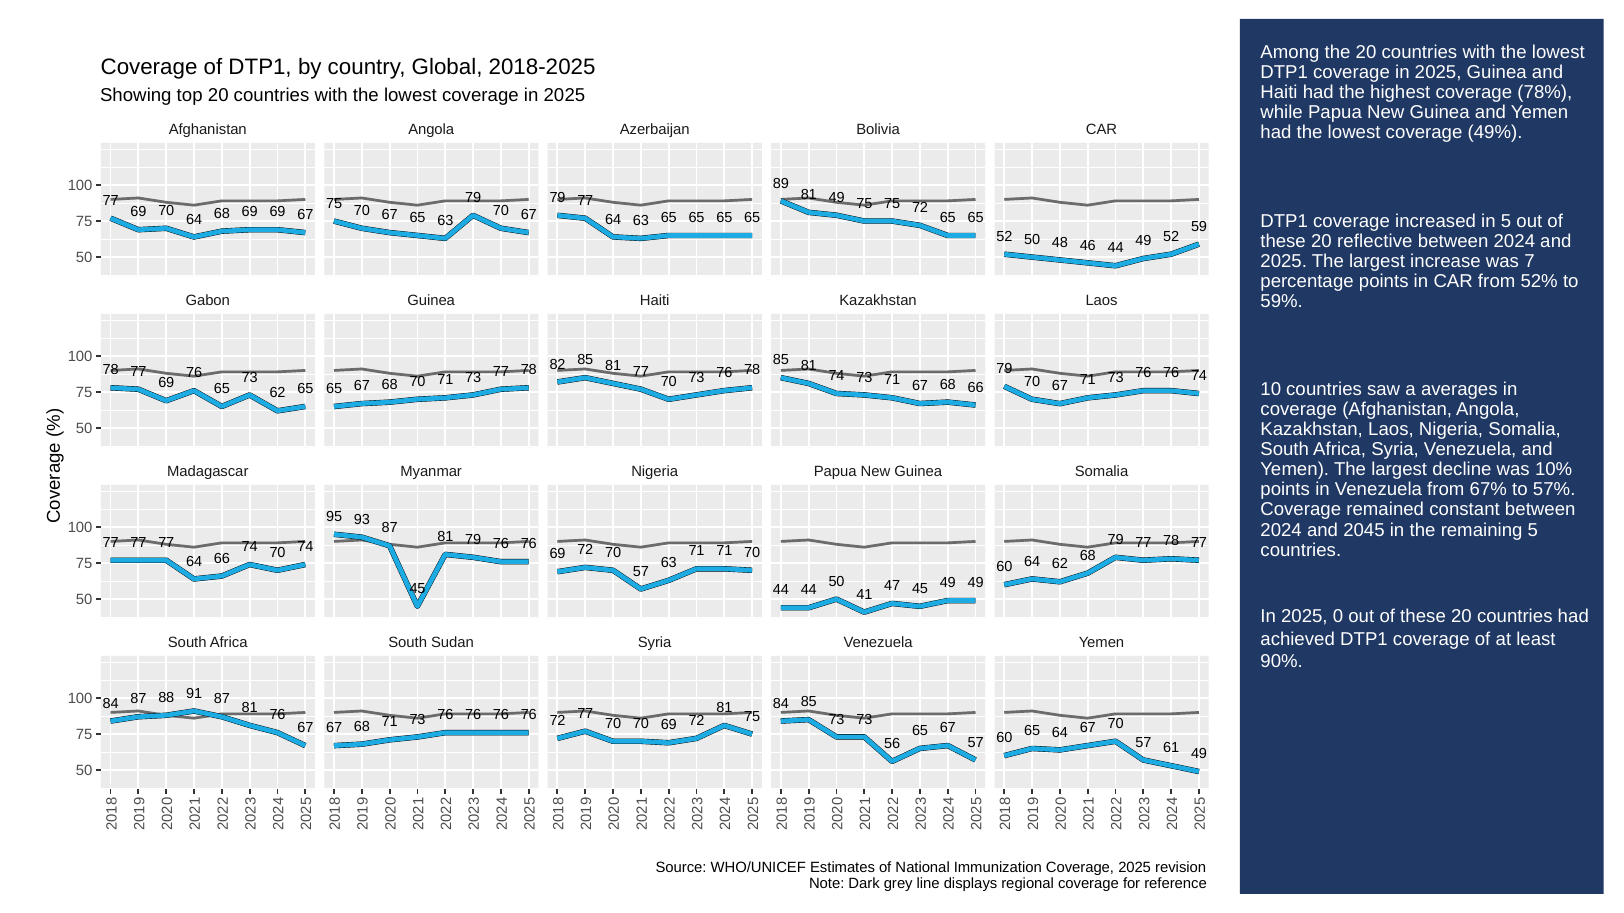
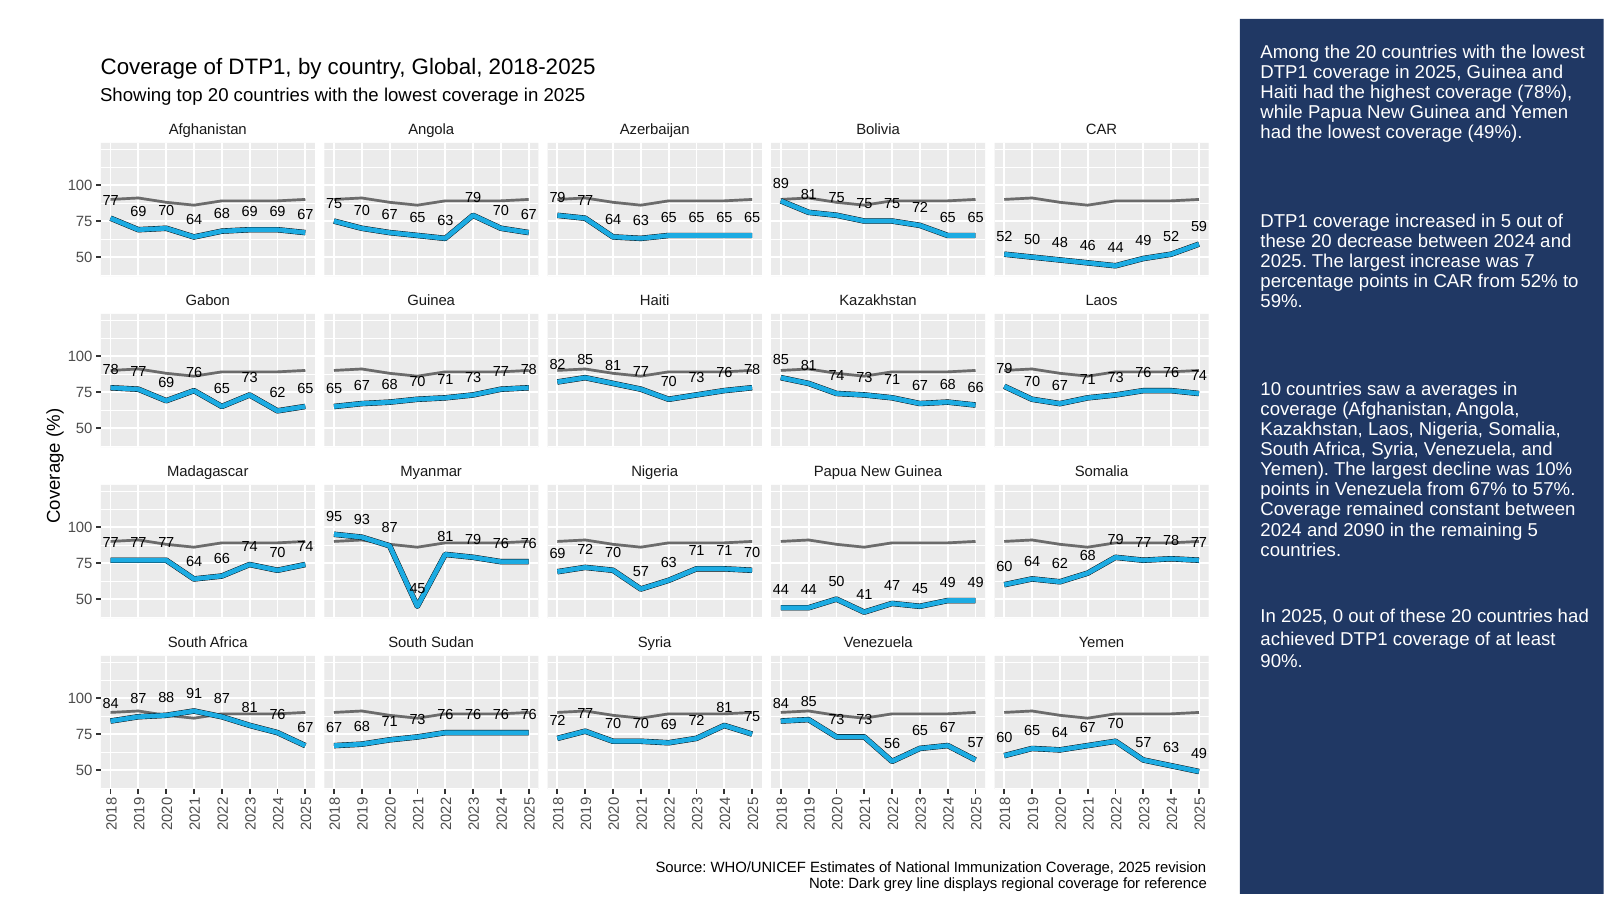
49 at (837, 198): 49 -> 75
reflective: reflective -> decrease
2045: 2045 -> 2090
61 at (1171, 749): 61 -> 63
